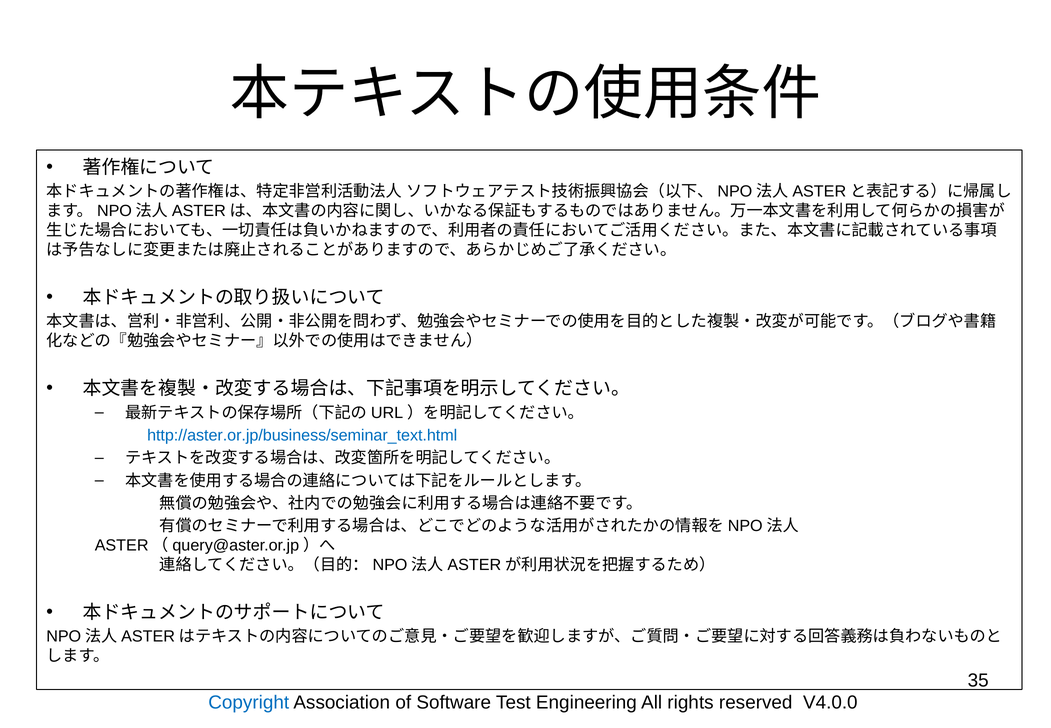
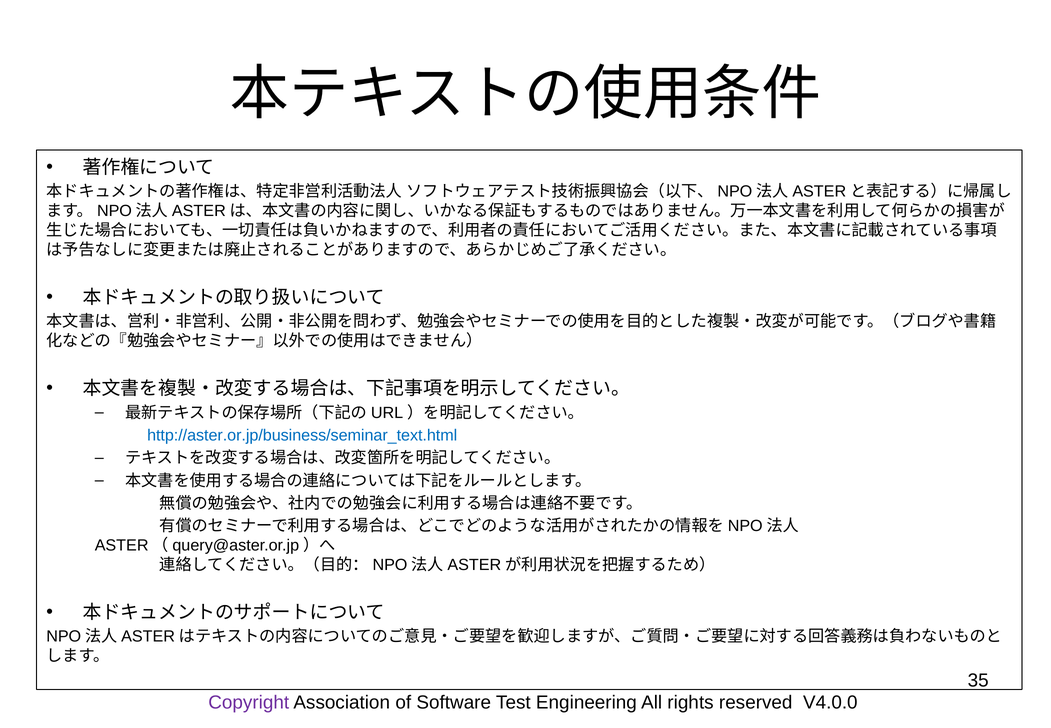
Copyright colour: blue -> purple
